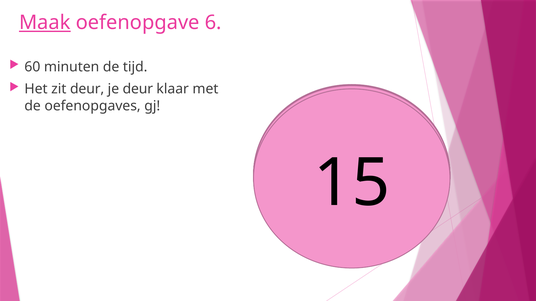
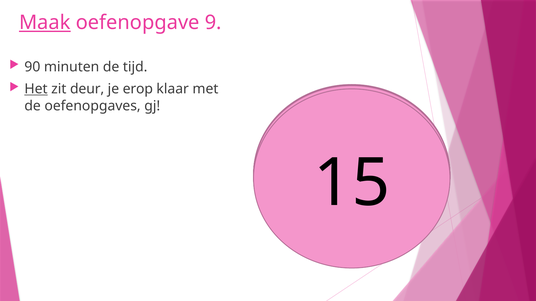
6: 6 -> 9
60: 60 -> 90
Het underline: none -> present
je deur: deur -> erop
